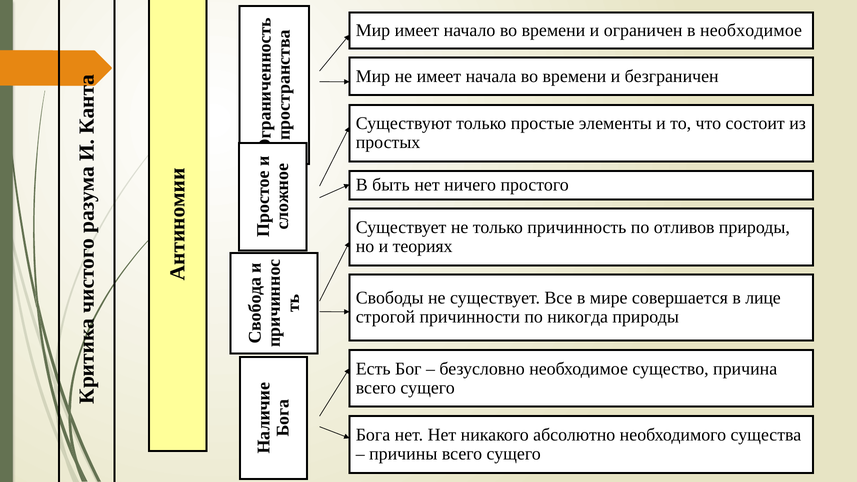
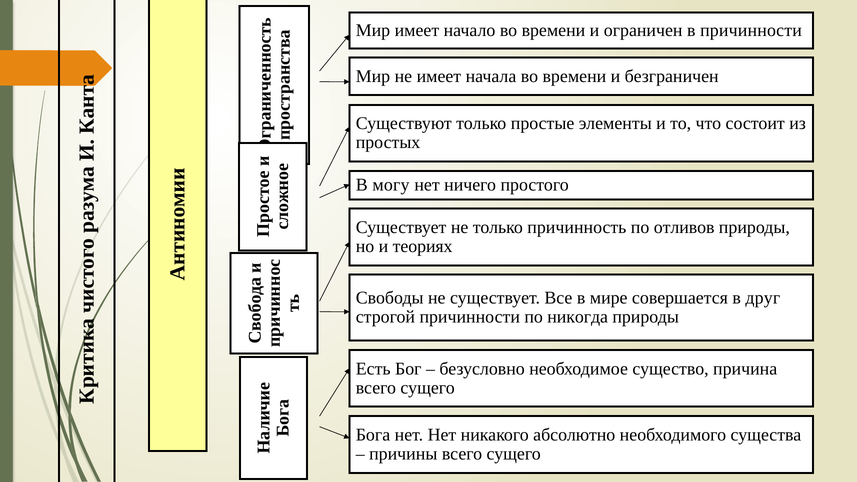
в необходимое: необходимое -> причинности
быть: быть -> могу
лице: лице -> друг
